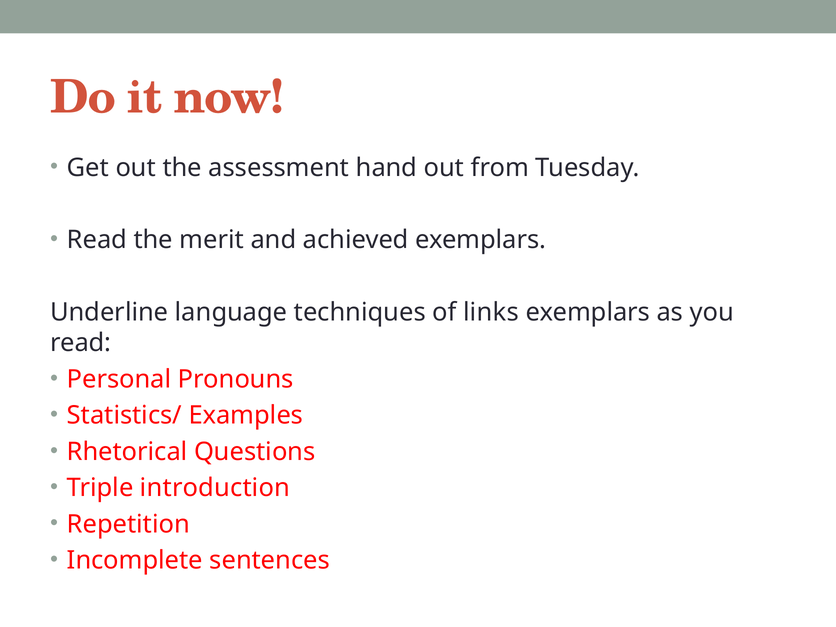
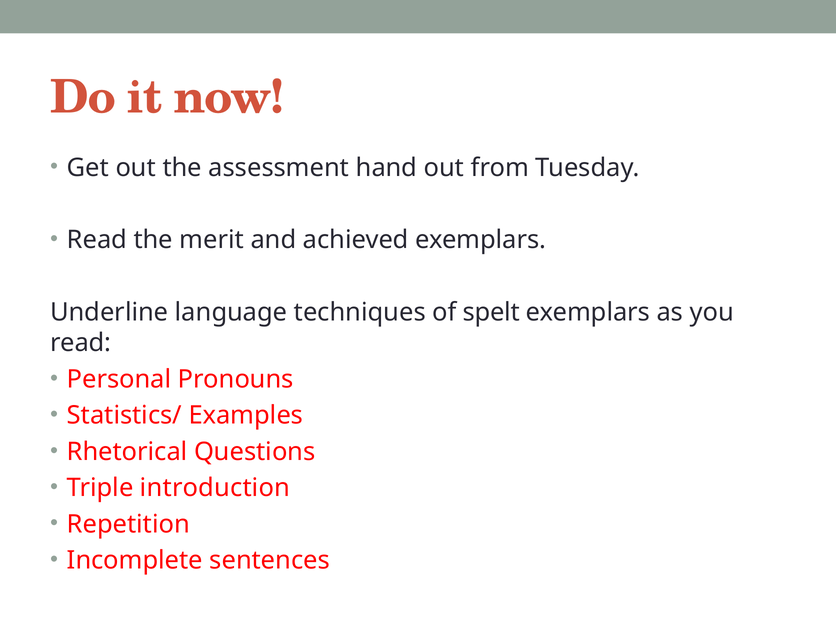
links: links -> spelt
